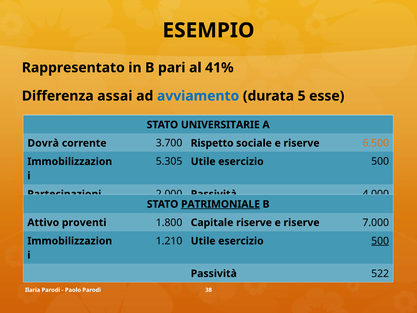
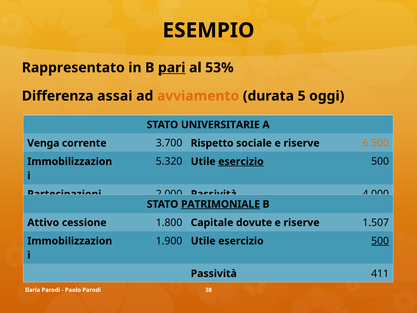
pari underline: none -> present
41%: 41% -> 53%
avviamento colour: blue -> orange
esse: esse -> oggi
Dovrà: Dovrà -> Venga
5.305: 5.305 -> 5.320
esercizio at (241, 161) underline: none -> present
proventi: proventi -> cessione
Capitale riserve: riserve -> dovute
7.000: 7.000 -> 1.507
1.210: 1.210 -> 1.900
522: 522 -> 411
